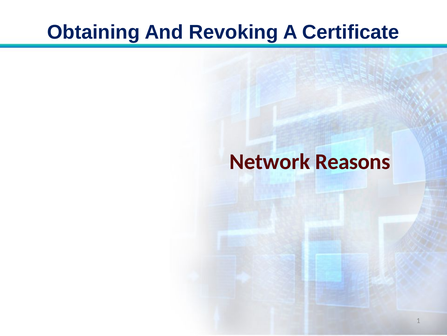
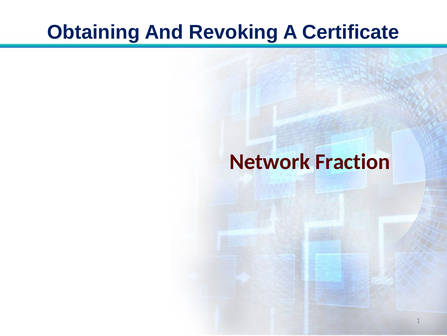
Reasons: Reasons -> Fraction
